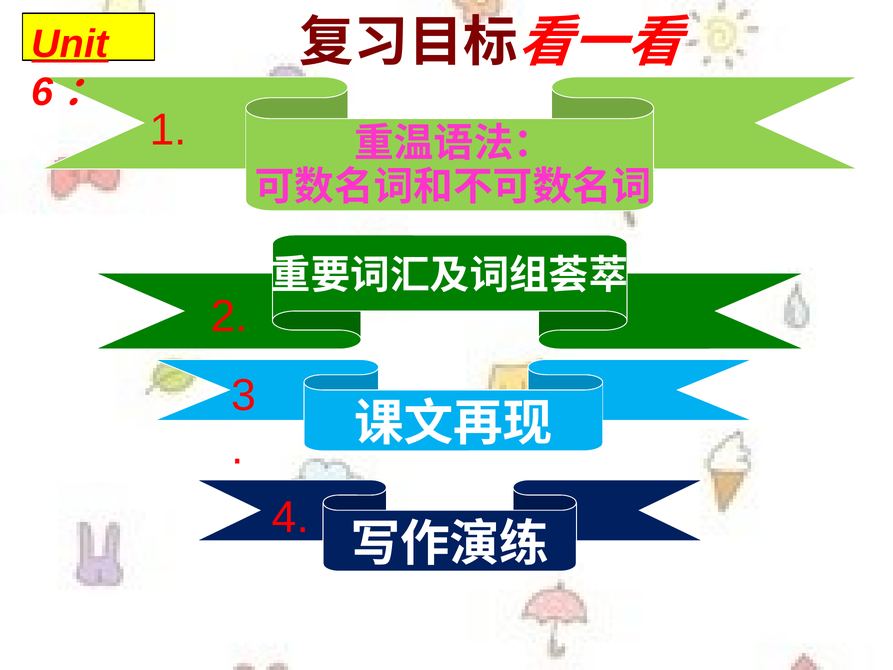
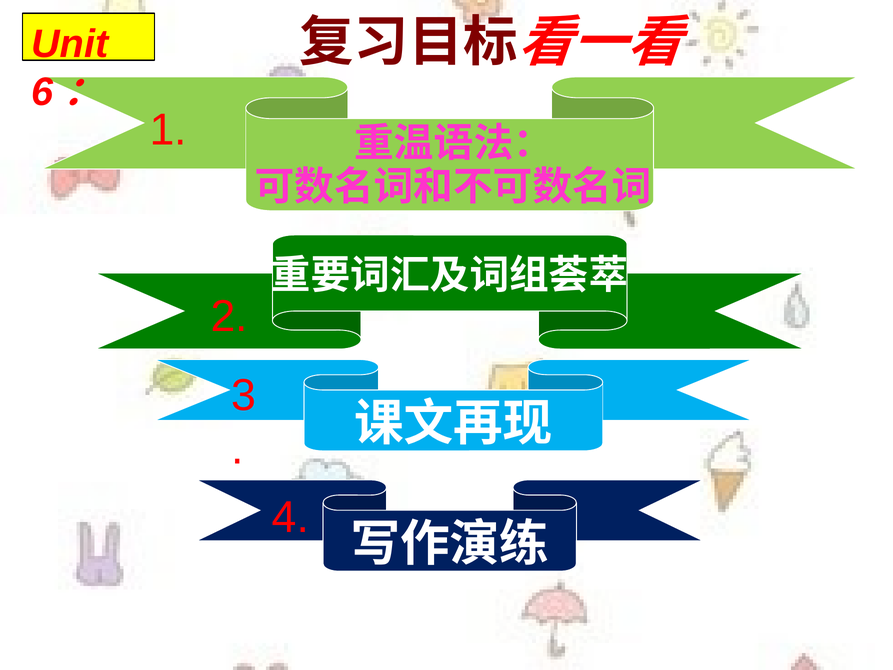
Unit underline: present -> none
